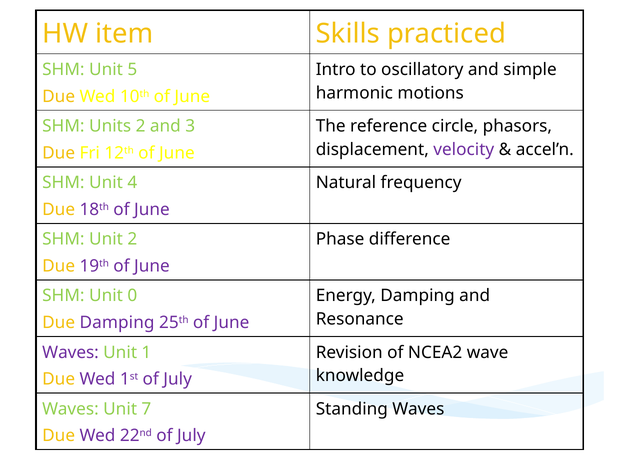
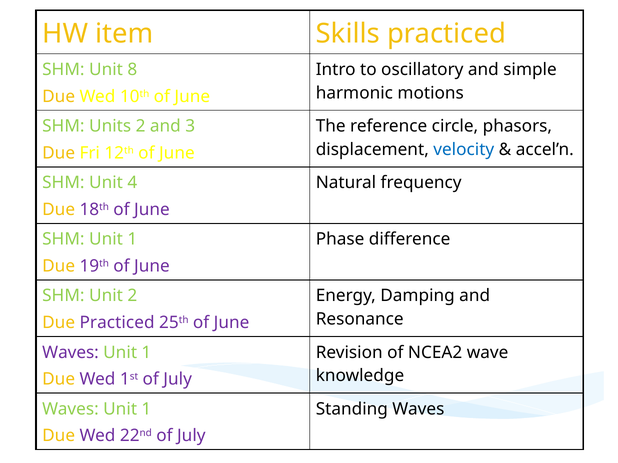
5: 5 -> 8
velocity colour: purple -> blue
SHM Unit 2: 2 -> 1
Unit 0: 0 -> 2
Due Damping: Damping -> Practiced
7 at (146, 409): 7 -> 1
